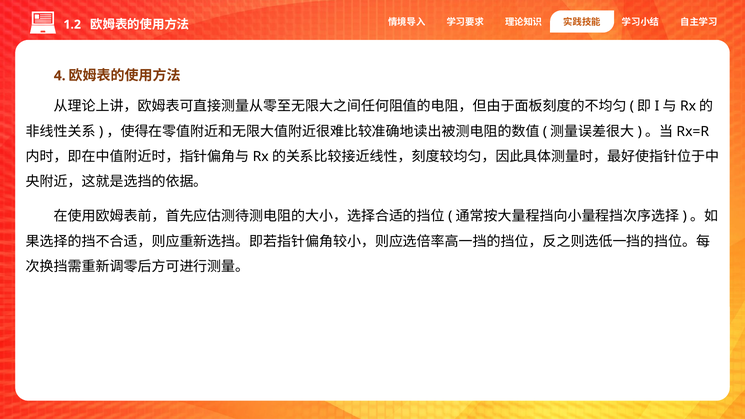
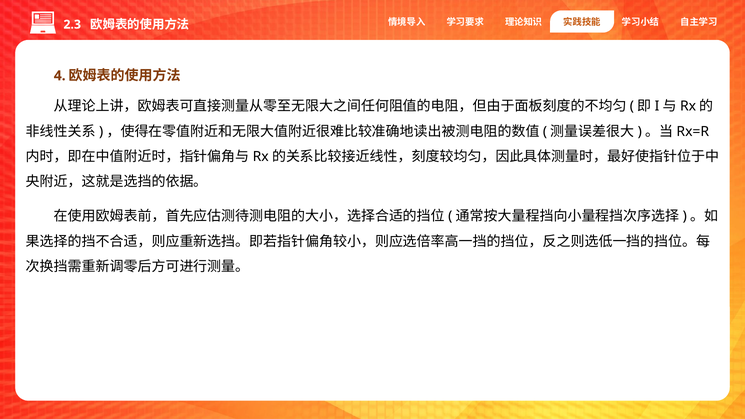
1.2: 1.2 -> 2.3
